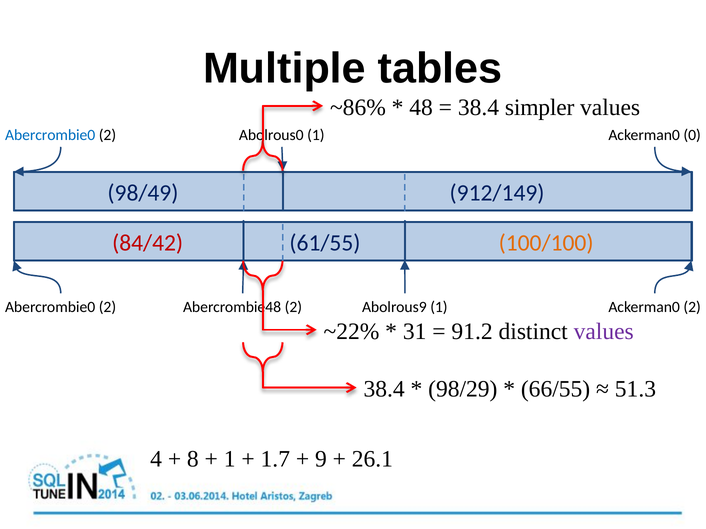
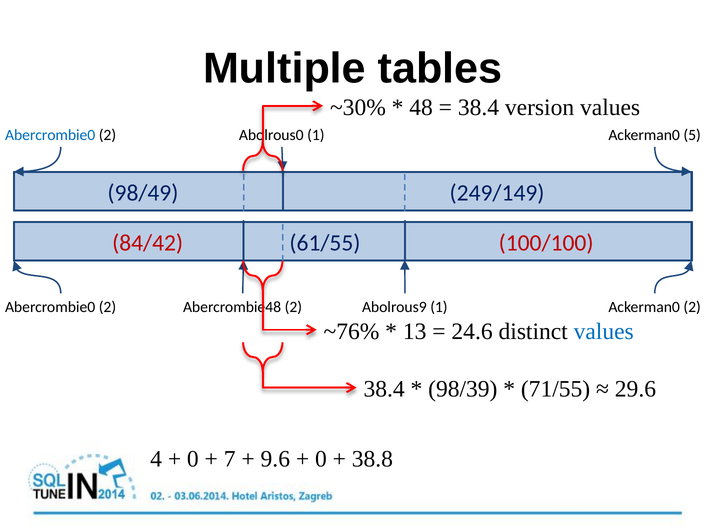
~86%: ~86% -> ~30%
simpler: simpler -> version
0: 0 -> 5
912/149: 912/149 -> 249/149
100/100 colour: orange -> red
~22%: ~22% -> ~76%
31: 31 -> 13
91.2: 91.2 -> 24.6
values at (604, 332) colour: purple -> blue
98/29: 98/29 -> 98/39
66/55: 66/55 -> 71/55
51.3: 51.3 -> 29.6
8 at (193, 460): 8 -> 0
1 at (230, 460): 1 -> 7
1.7: 1.7 -> 9.6
9 at (321, 460): 9 -> 0
26.1: 26.1 -> 38.8
